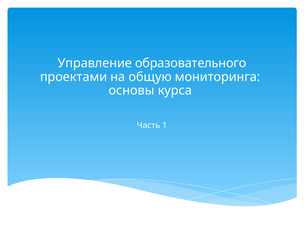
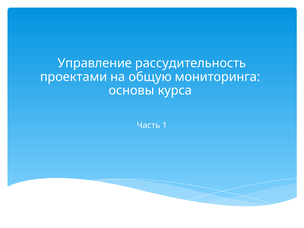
образовательного: образовательного -> рассудительность
